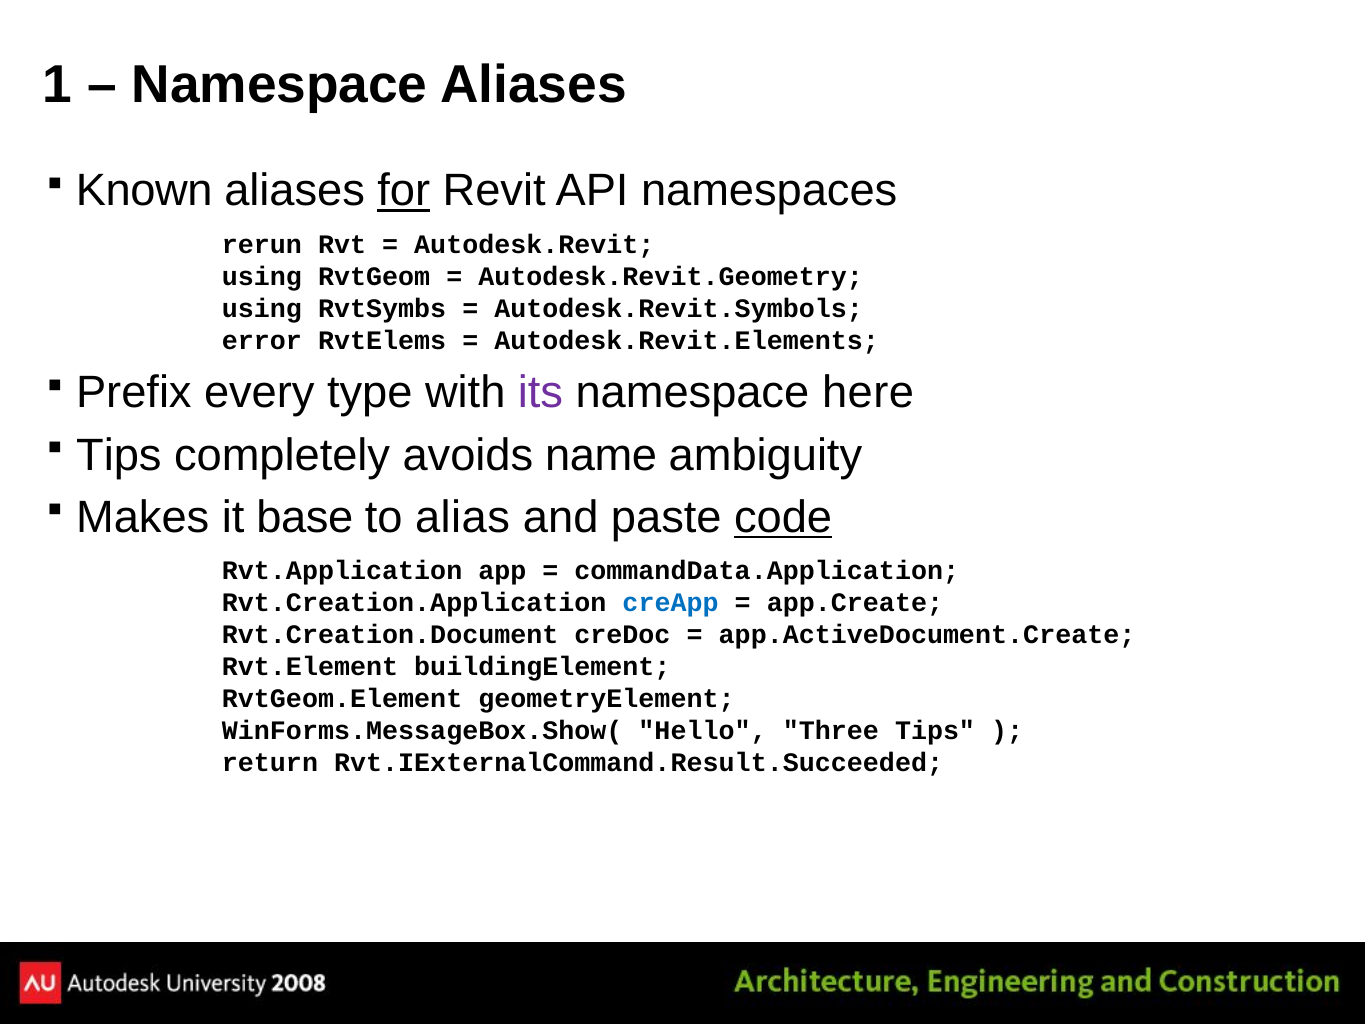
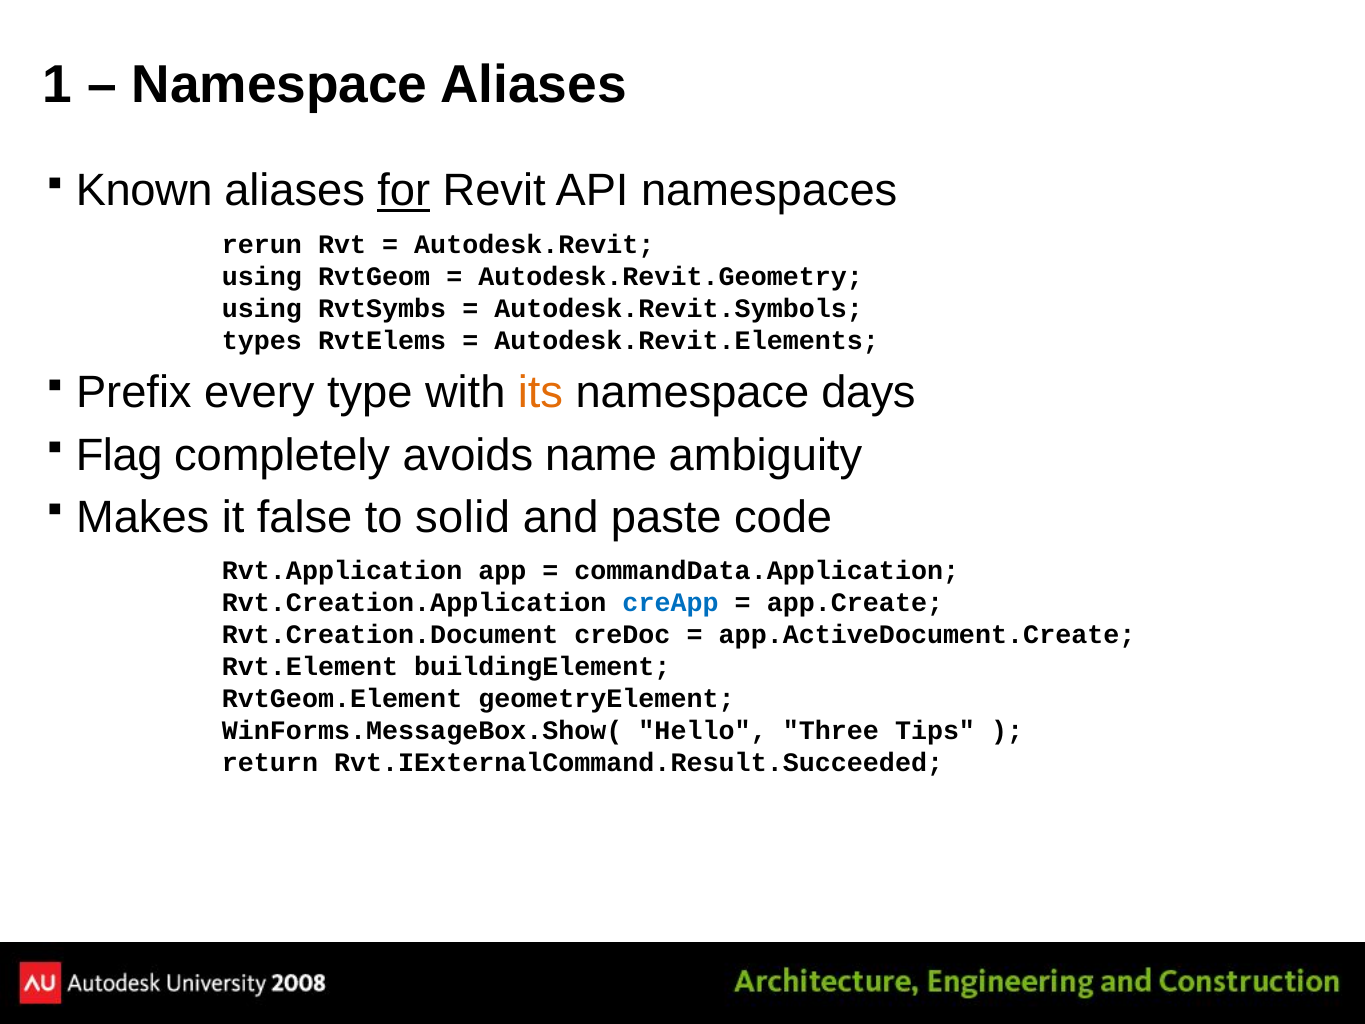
error: error -> types
its colour: purple -> orange
here: here -> days
Tips at (119, 455): Tips -> Flag
base: base -> false
alias: alias -> solid
code underline: present -> none
